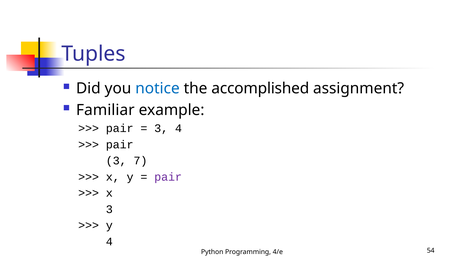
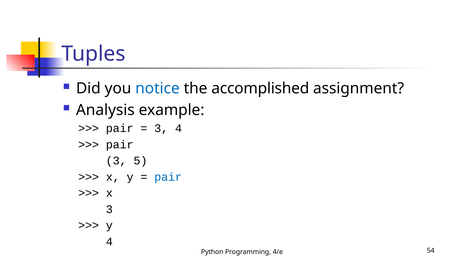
Familiar: Familiar -> Analysis
7: 7 -> 5
pair at (168, 176) colour: purple -> blue
